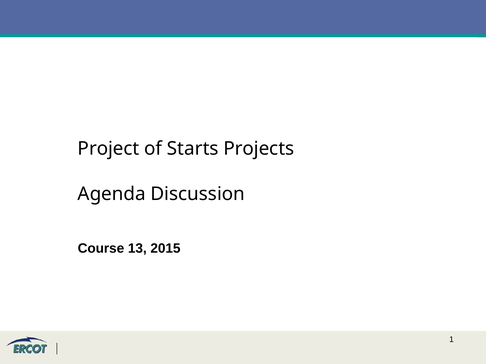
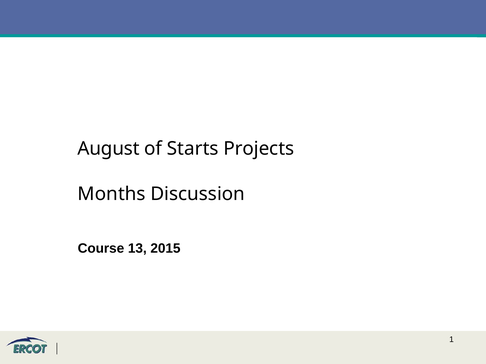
Project: Project -> August
Agenda: Agenda -> Months
